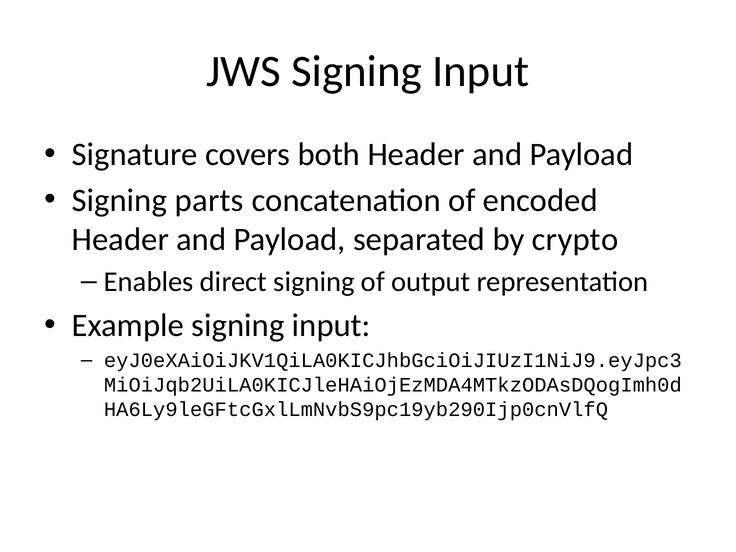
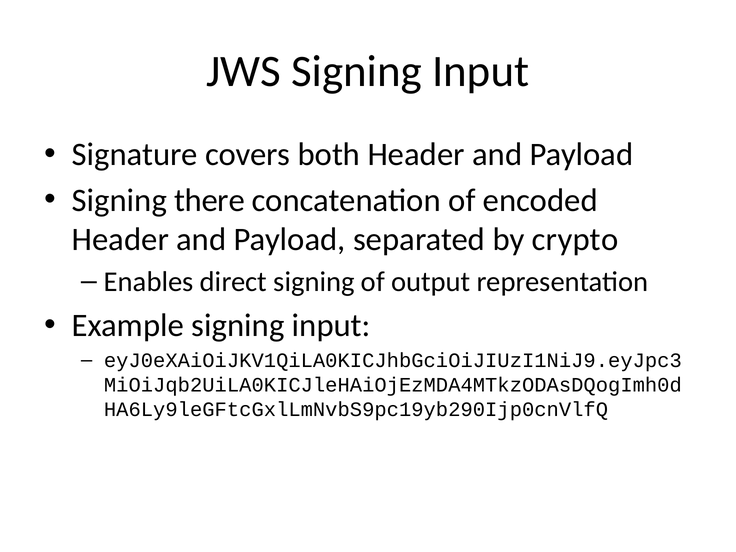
parts: parts -> there
